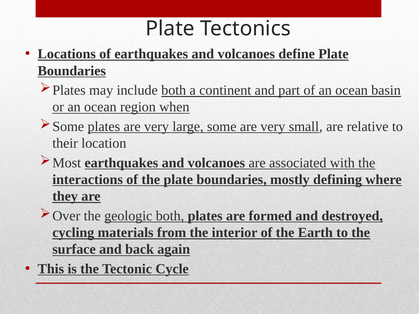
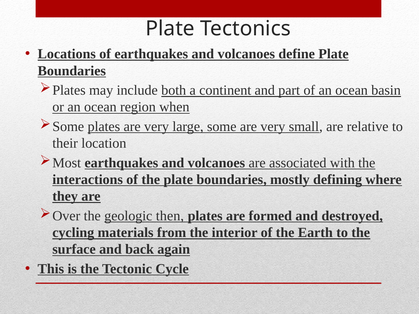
geologic both: both -> then
